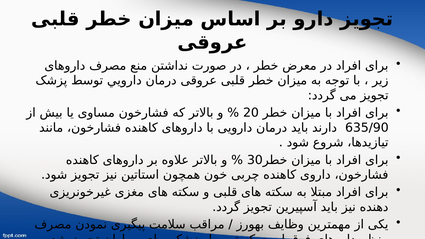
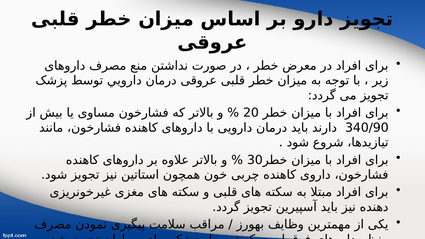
635/90: 635/90 -> 340/90
